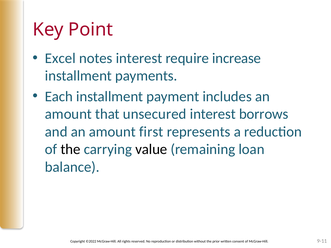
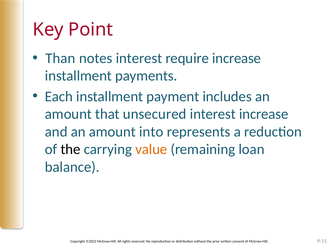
Excel: Excel -> Than
interest borrows: borrows -> increase
first: first -> into
value colour: black -> orange
